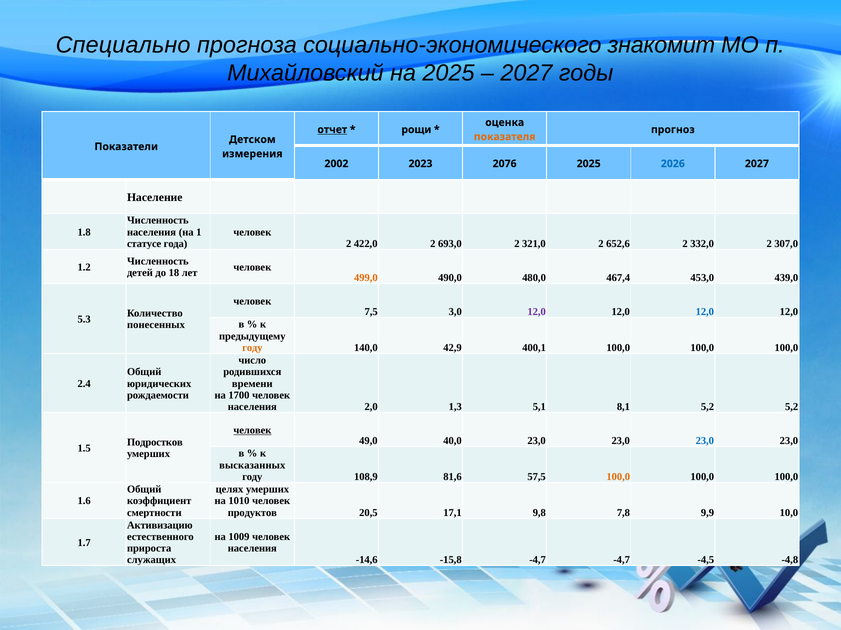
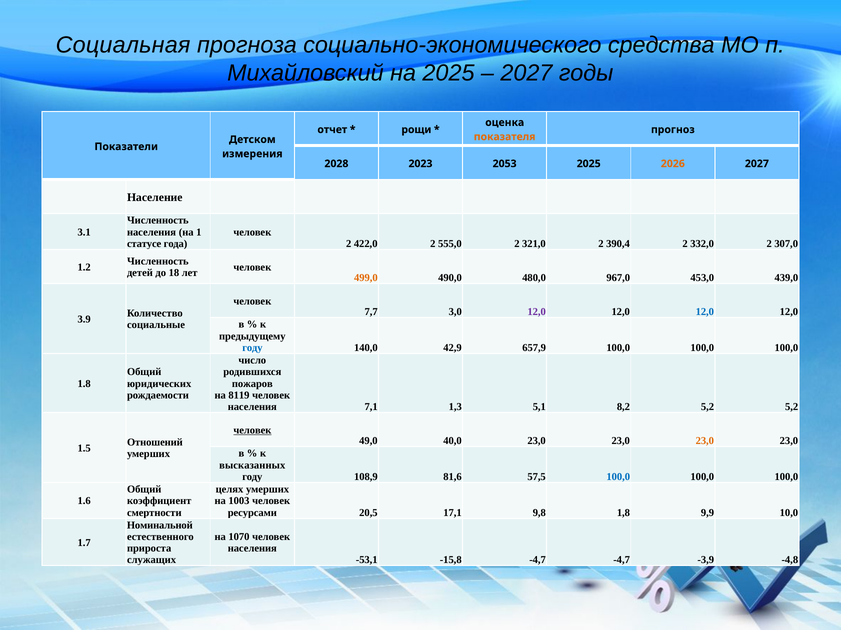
Специально: Специально -> Социальная
знакомит: знакомит -> средства
отчет underline: present -> none
2002: 2002 -> 2028
2076: 2076 -> 2053
2026 colour: blue -> orange
1.8: 1.8 -> 3.1
693,0: 693,0 -> 555,0
652,6: 652,6 -> 390,4
467,4: 467,4 -> 967,0
7,5: 7,5 -> 7,7
5.3: 5.3 -> 3.9
понесенных: понесенных -> социальные
году at (252, 348) colour: orange -> blue
400,1: 400,1 -> 657,9
2.4: 2.4 -> 1.8
времени: времени -> пожаров
1700: 1700 -> 8119
2,0: 2,0 -> 7,1
8,1: 8,1 -> 8,2
23,0 at (705, 441) colour: blue -> orange
Подростков: Подростков -> Отношений
100,0 at (618, 477) colour: orange -> blue
1010: 1010 -> 1003
продуктов: продуктов -> ресурсами
7,8: 7,8 -> 1,8
Активизацию: Активизацию -> Номинальной
1009: 1009 -> 1070
-14,6: -14,6 -> -53,1
-4,5: -4,5 -> -3,9
